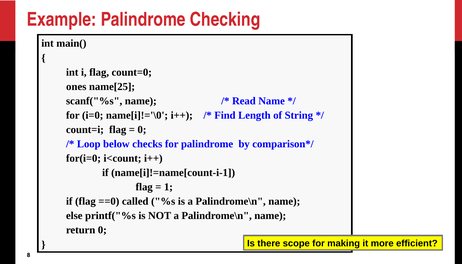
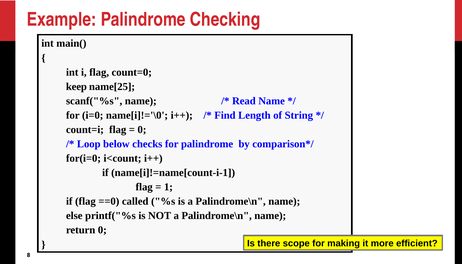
ones: ones -> keep
